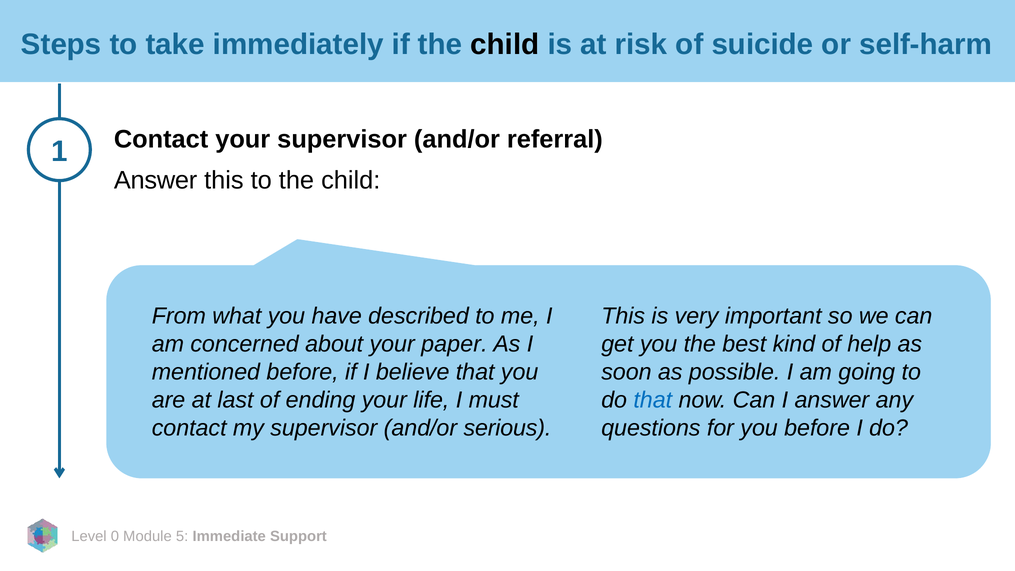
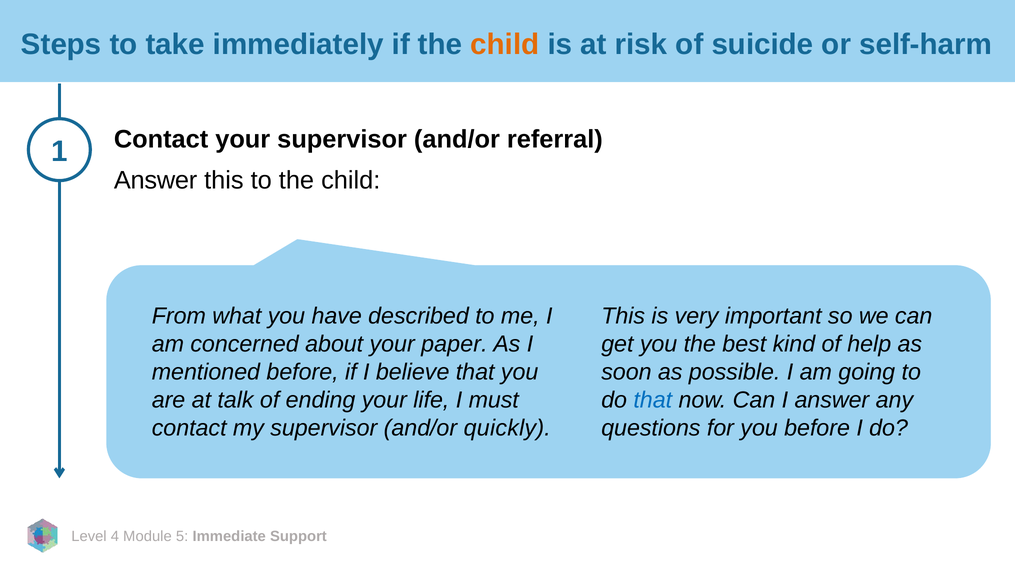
child at (505, 45) colour: black -> orange
last: last -> talk
serious: serious -> quickly
0: 0 -> 4
